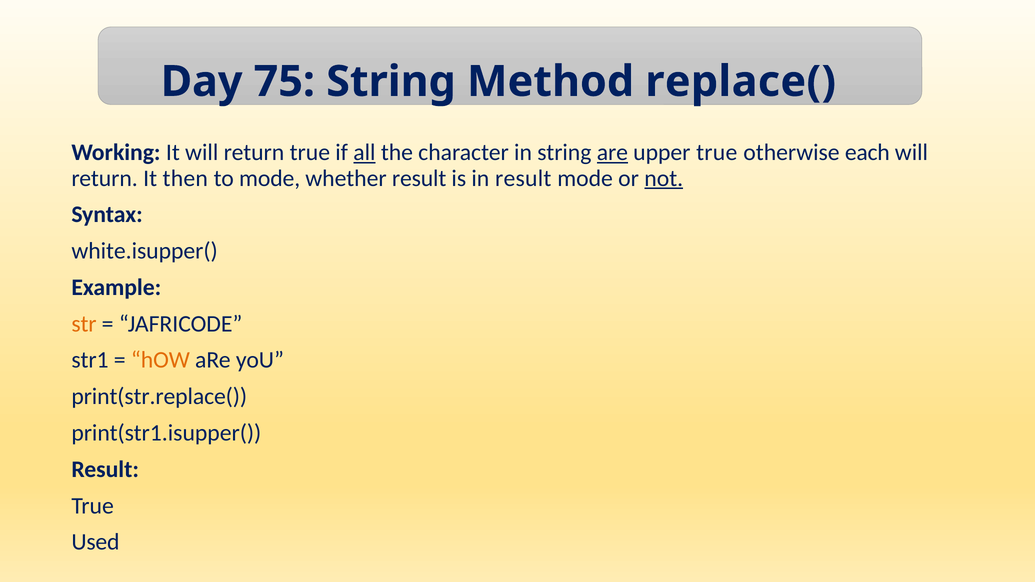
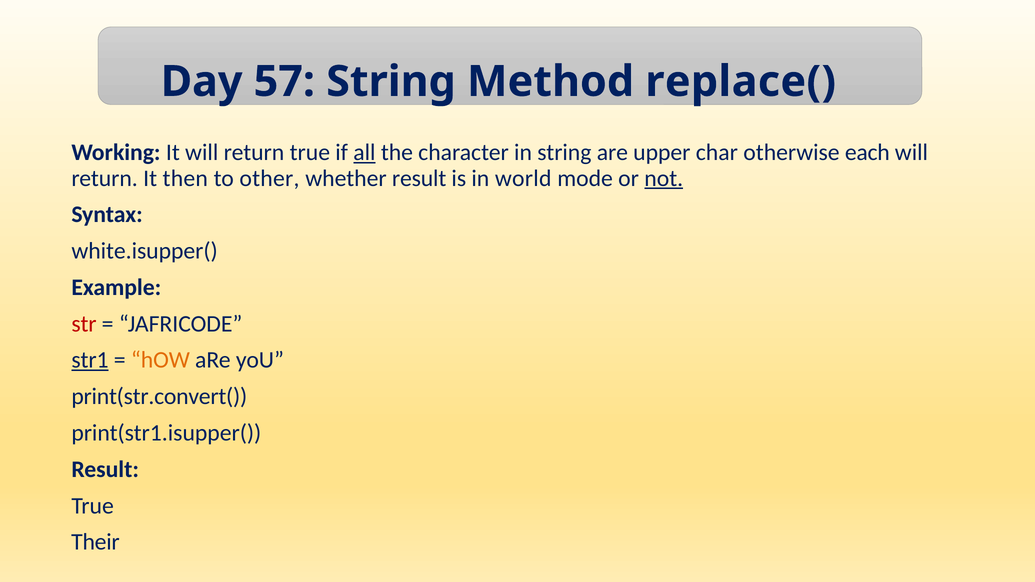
75: 75 -> 57
are at (612, 153) underline: present -> none
upper true: true -> char
to mode: mode -> other
in result: result -> world
str colour: orange -> red
str1 underline: none -> present
print(str.replace(: print(str.replace( -> print(str.convert(
Used: Used -> Their
